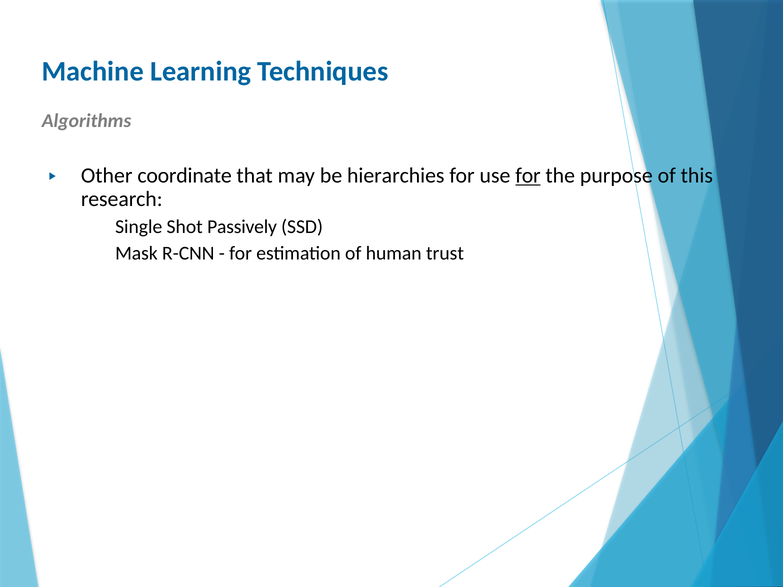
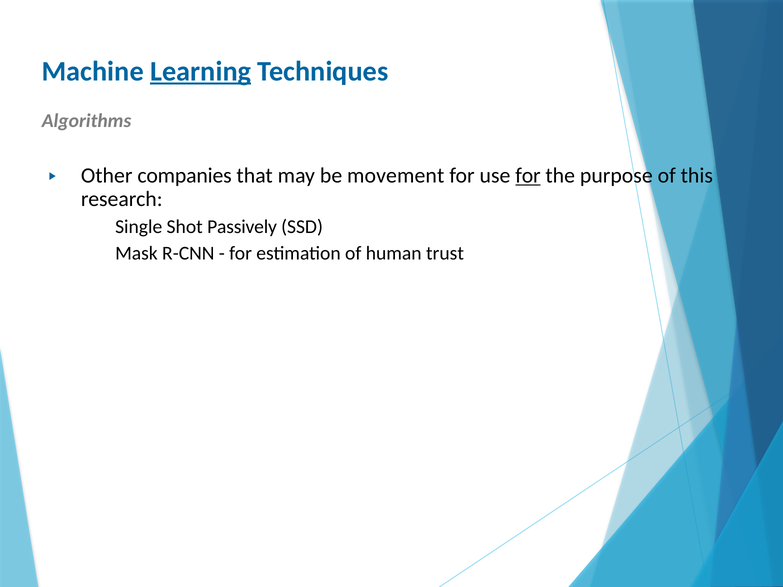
Learning underline: none -> present
coordinate: coordinate -> companies
hierarchies: hierarchies -> movement
